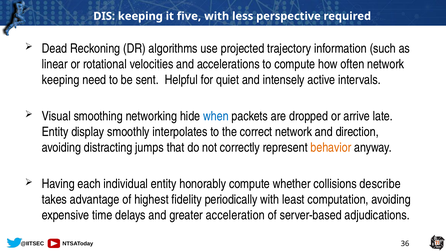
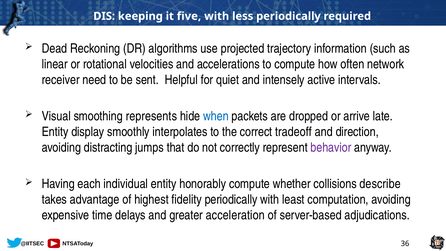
less perspective: perspective -> periodically
keeping at (61, 80): keeping -> receiver
networking: networking -> represents
correct network: network -> tradeoff
behavior colour: orange -> purple
